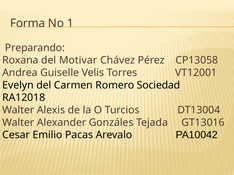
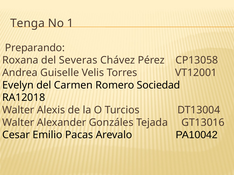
Forma: Forma -> Tenga
Motivar: Motivar -> Severas
